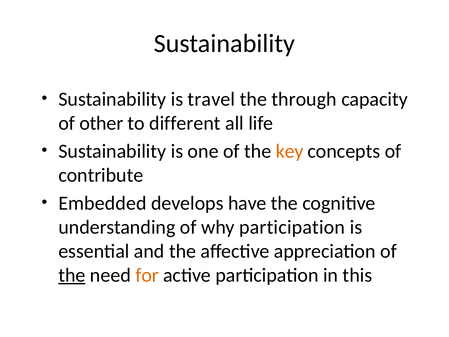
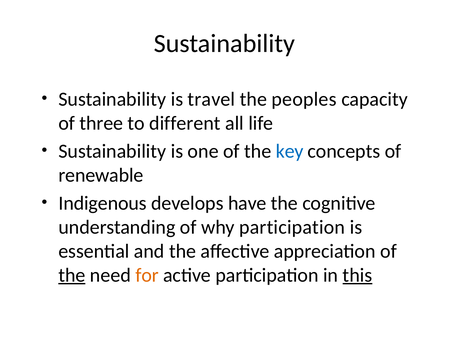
through: through -> peoples
other: other -> three
key colour: orange -> blue
contribute: contribute -> renewable
Embedded: Embedded -> Indigenous
this underline: none -> present
